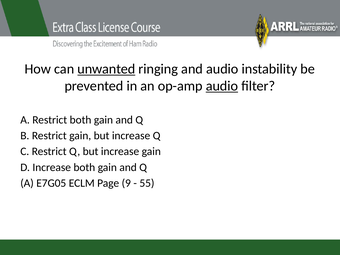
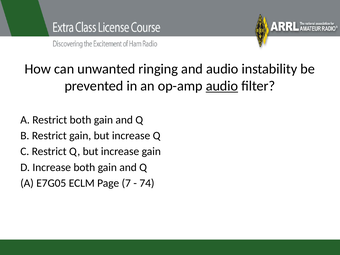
unwanted underline: present -> none
9: 9 -> 7
55: 55 -> 74
